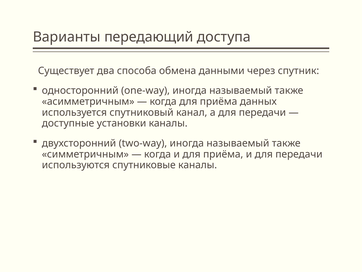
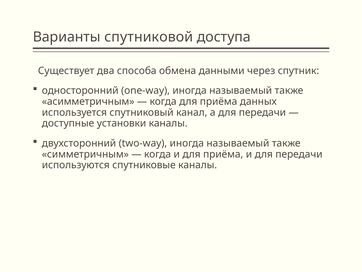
передающий: передающий -> спутниковой
